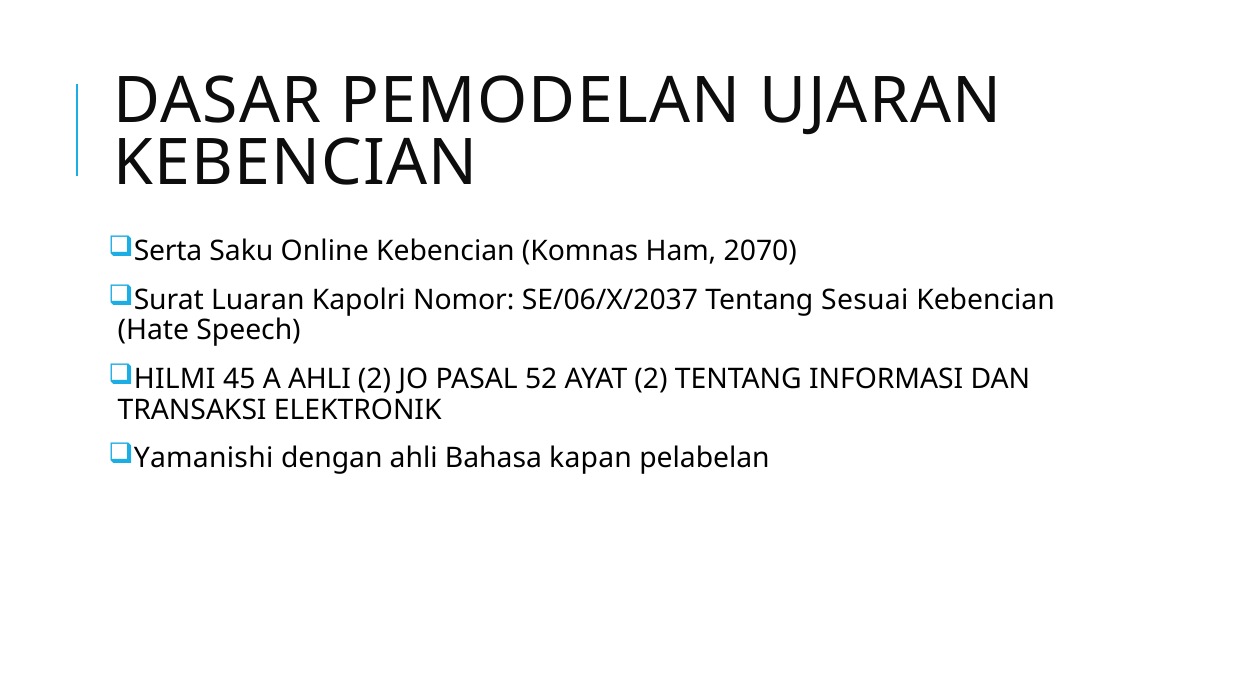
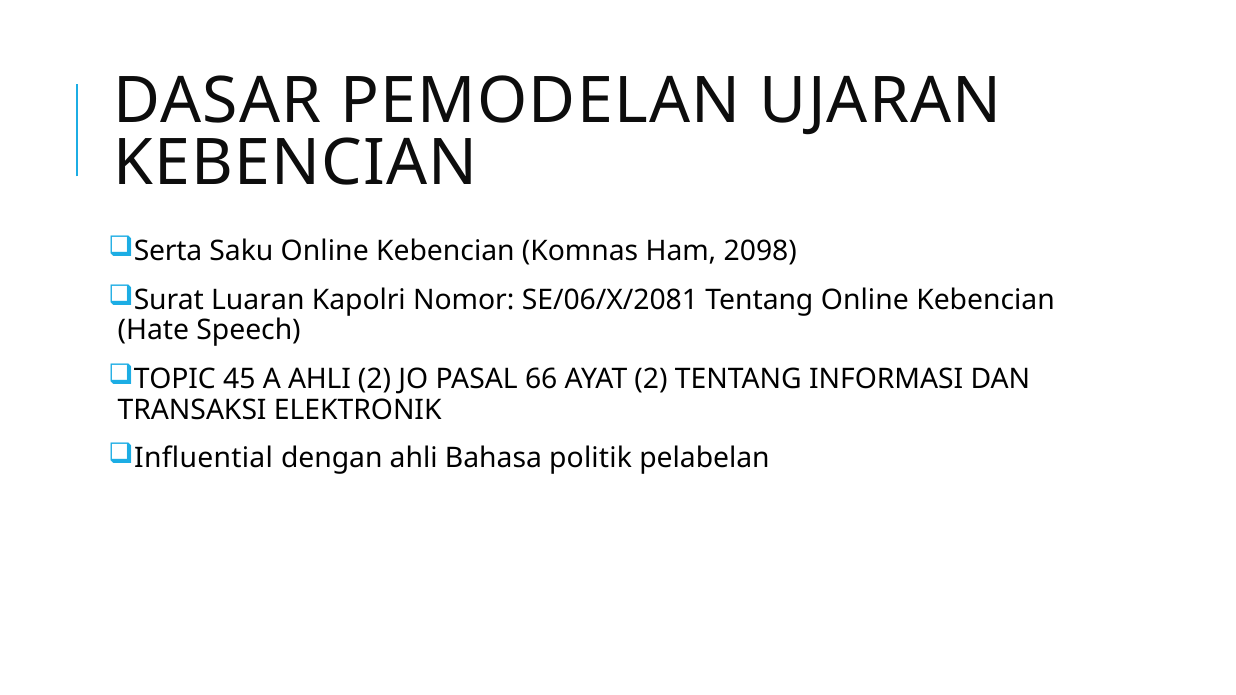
2070: 2070 -> 2098
SE/06/X/2037: SE/06/X/2037 -> SE/06/X/2081
Tentang Sesuai: Sesuai -> Online
HILMI: HILMI -> TOPIC
52: 52 -> 66
Yamanishi: Yamanishi -> Influential
kapan: kapan -> politik
